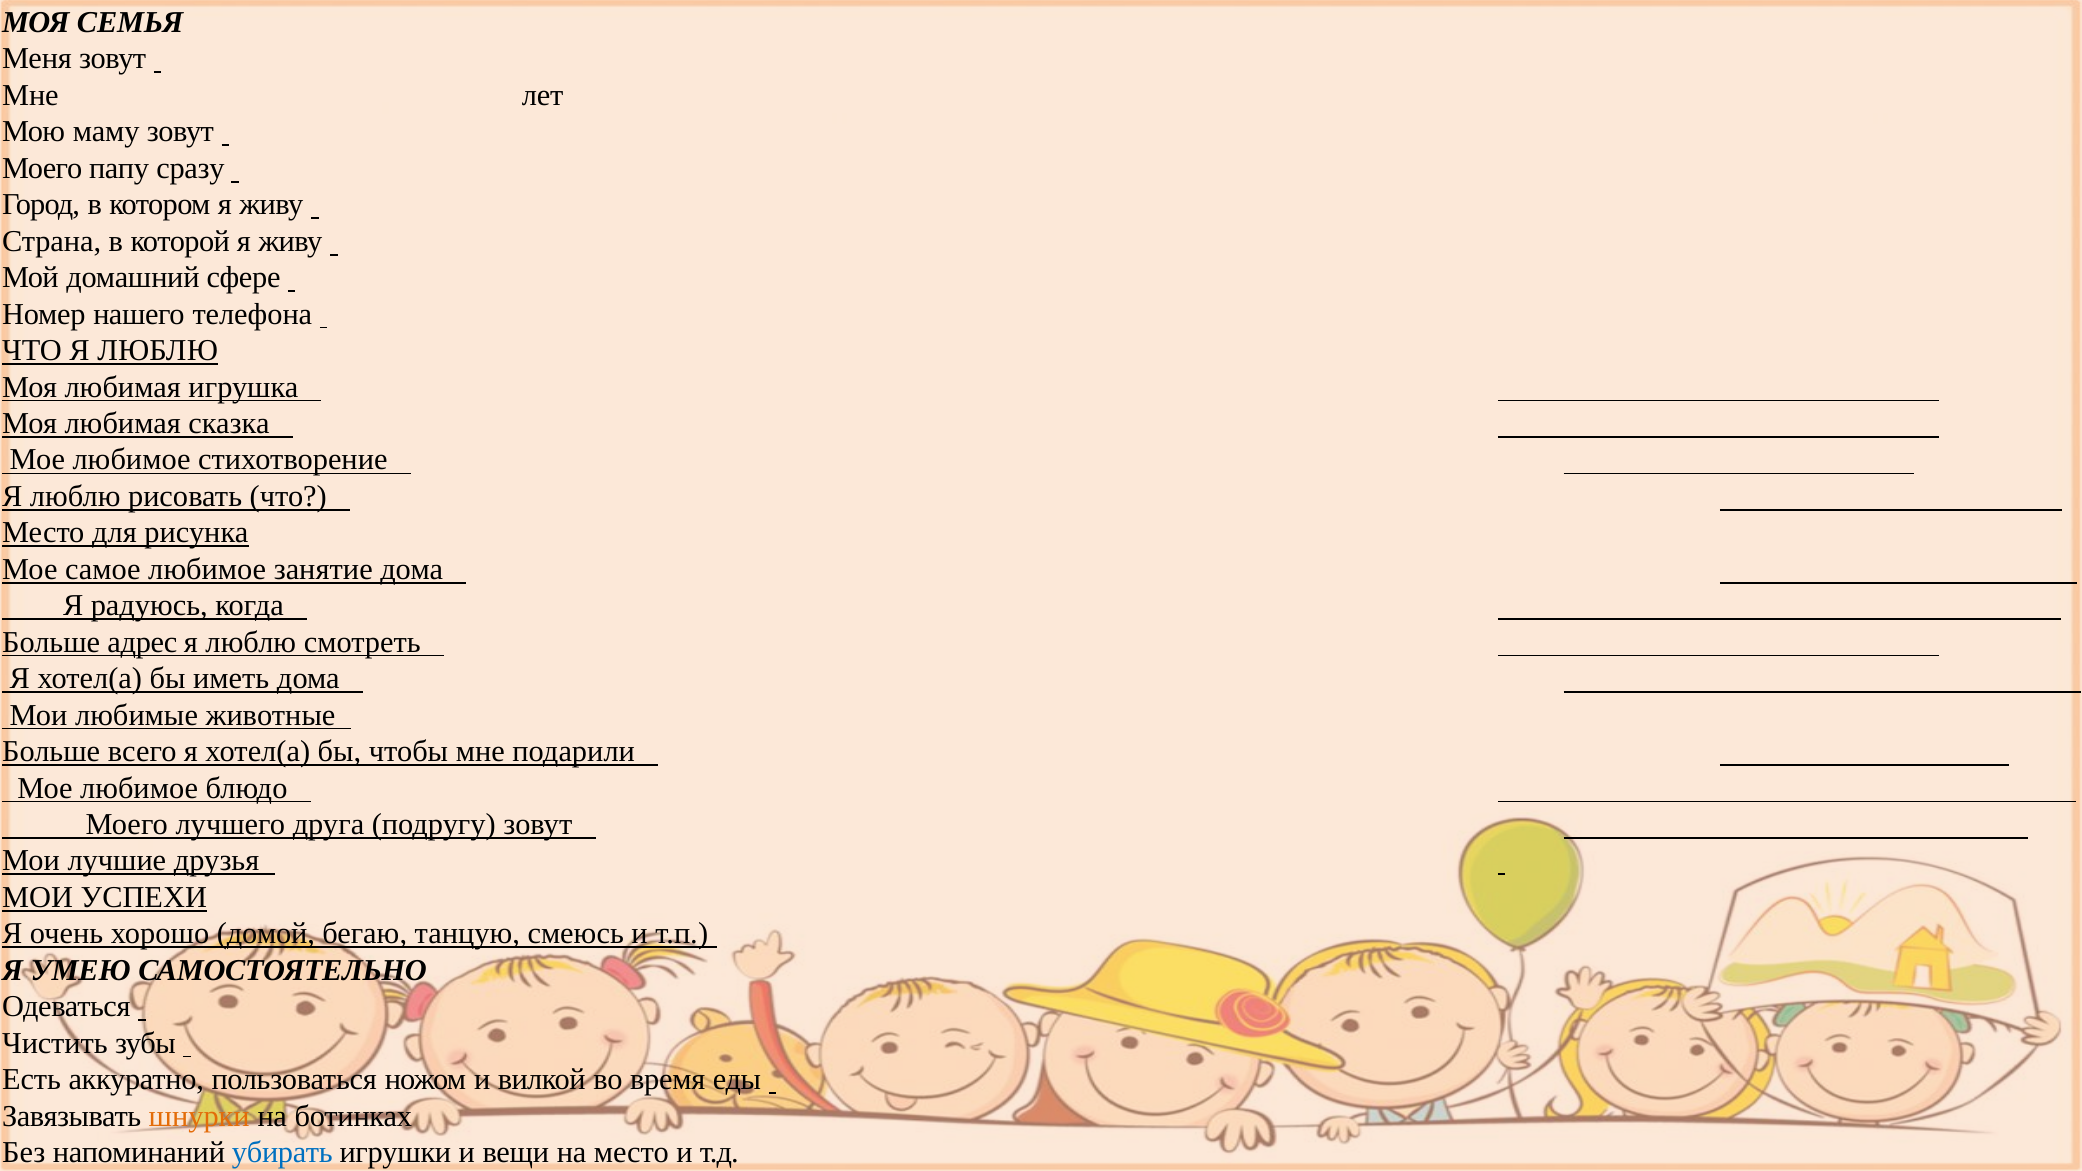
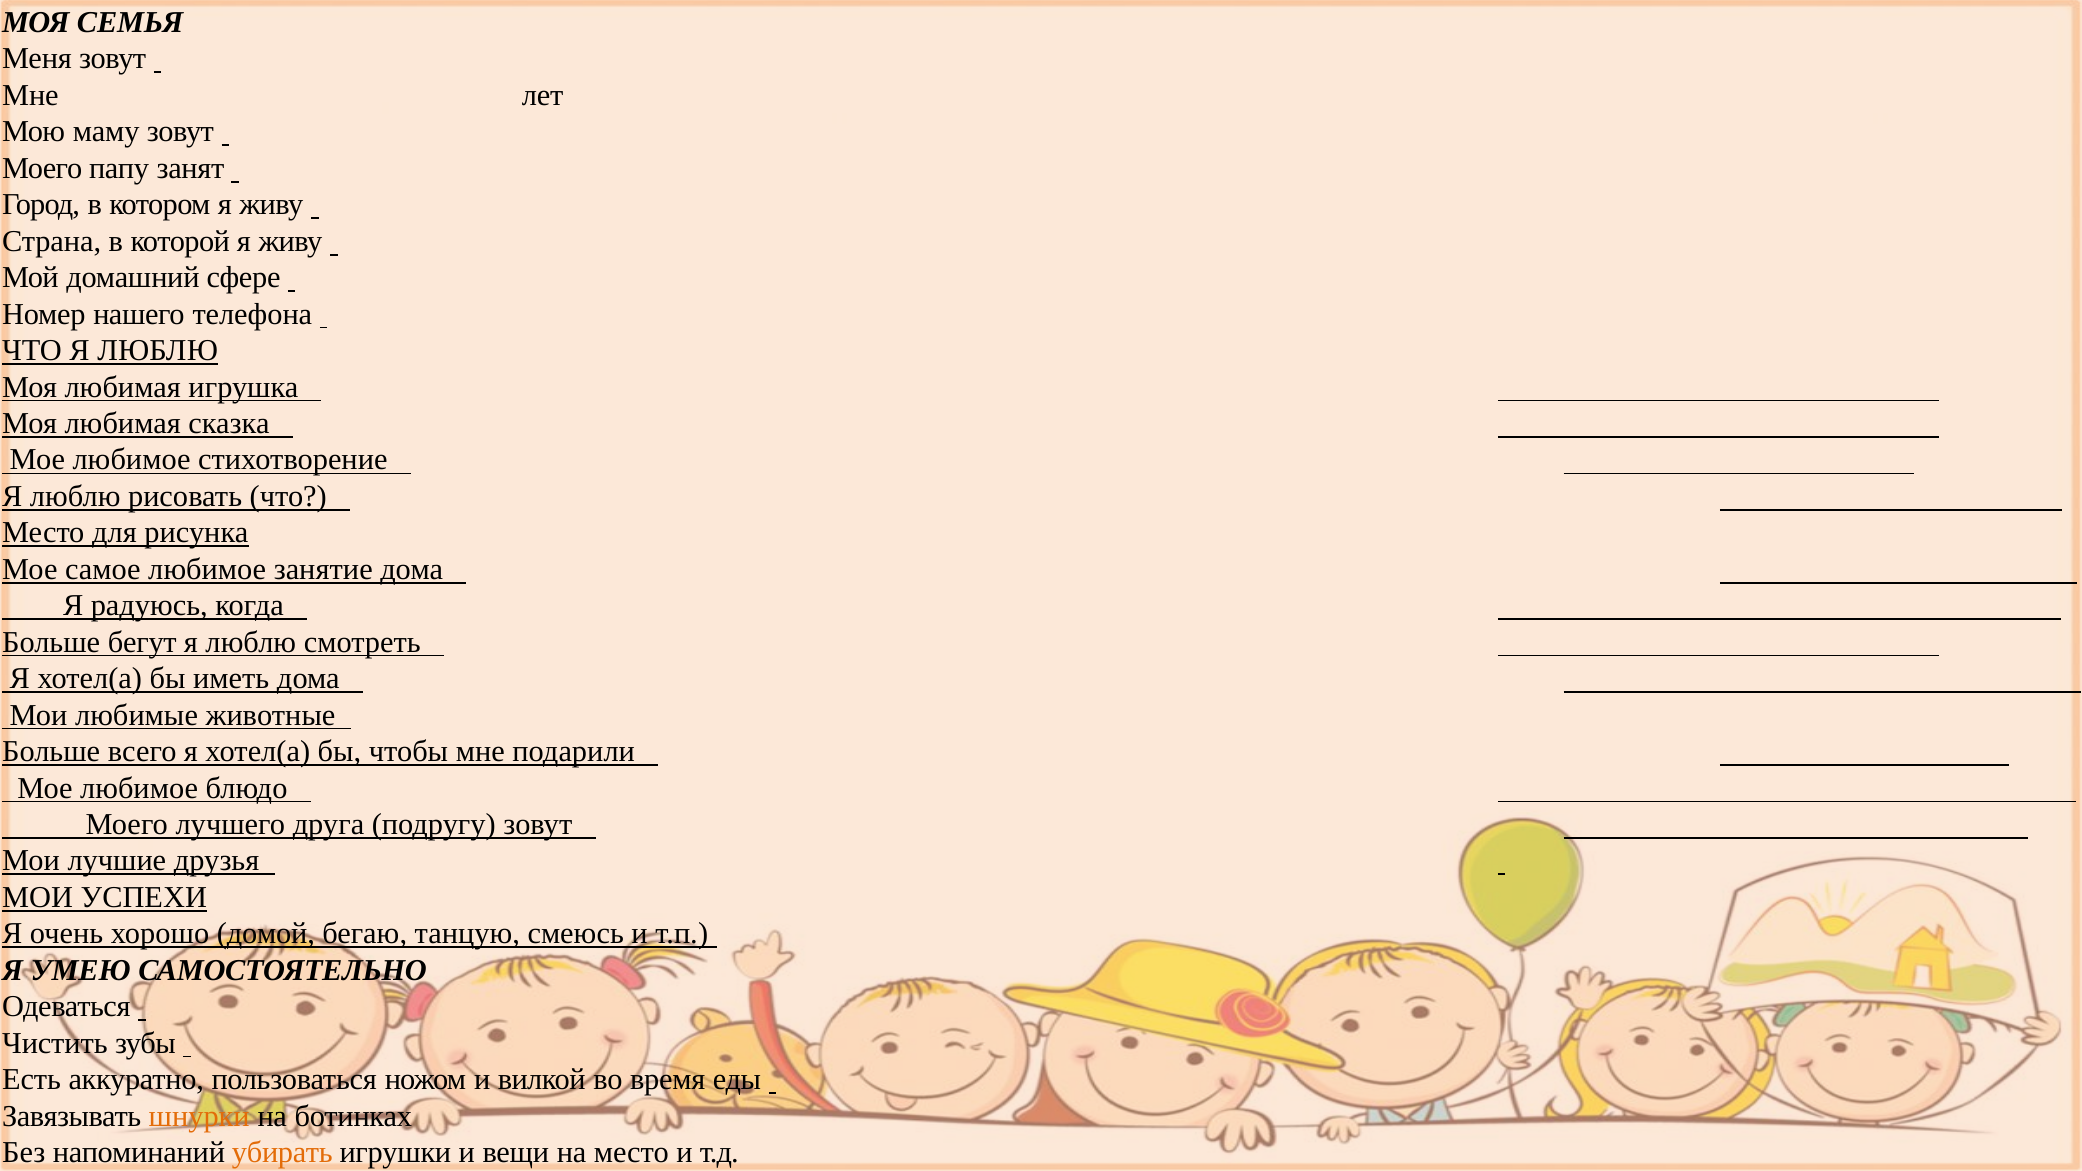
сразу: сразу -> занят
адрес: адрес -> бегут
убирать colour: blue -> orange
